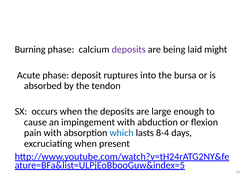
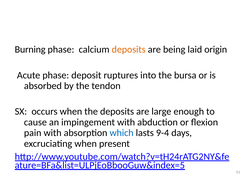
deposits at (129, 50) colour: purple -> orange
might: might -> origin
8-4: 8-4 -> 9-4
